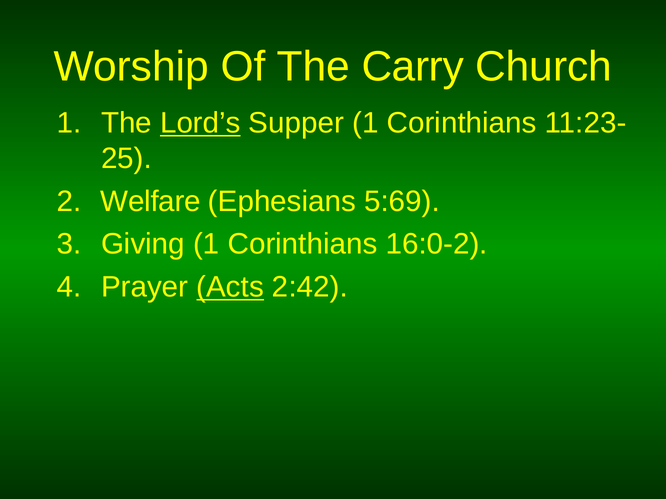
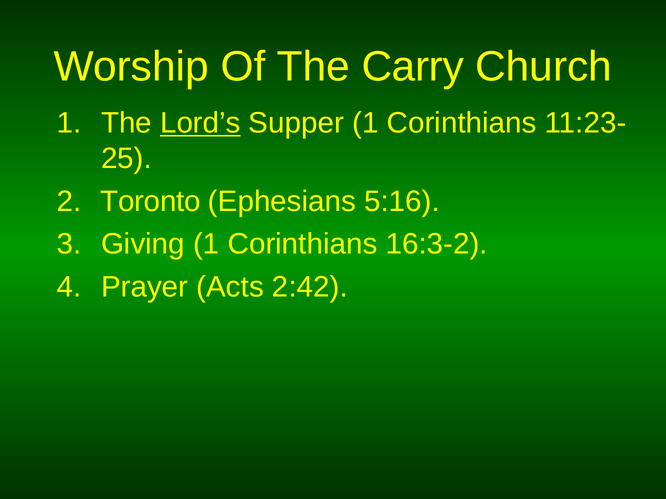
Welfare: Welfare -> Toronto
5:69: 5:69 -> 5:16
16:0-2: 16:0-2 -> 16:3-2
Acts underline: present -> none
